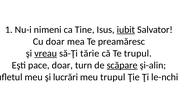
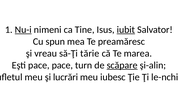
Nu-i underline: none -> present
Cu doar: doar -> spun
vreau underline: present -> none
Te trupul: trupul -> marea
pace doar: doar -> pace
meu trupul: trupul -> iubesc
